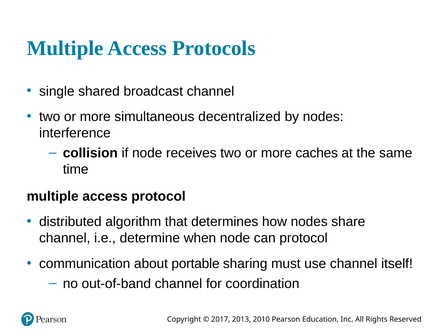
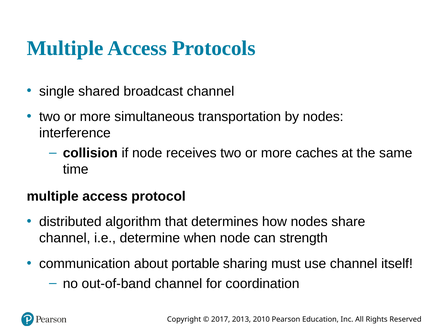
decentralized: decentralized -> transportation
can protocol: protocol -> strength
